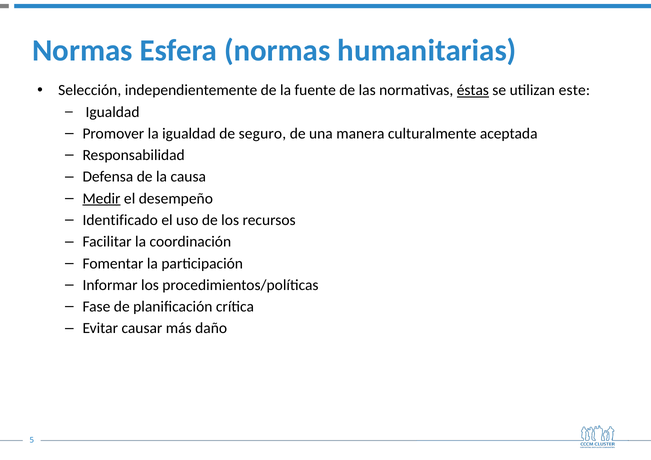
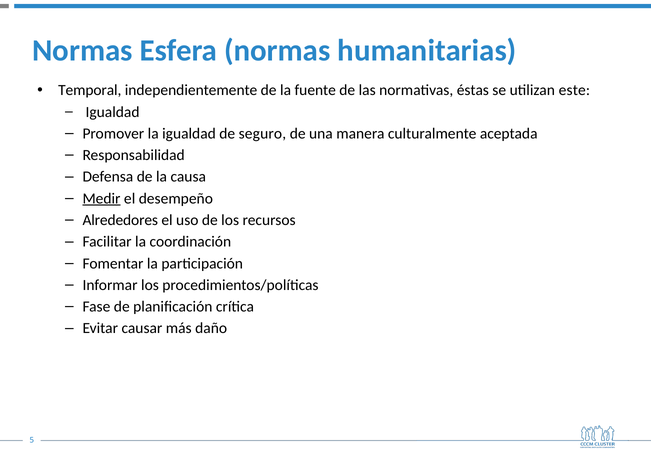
Selección: Selección -> Temporal
éstas underline: present -> none
Identificado: Identificado -> Alrededores
